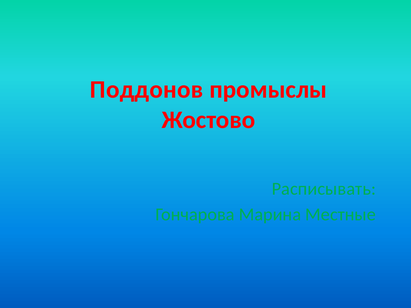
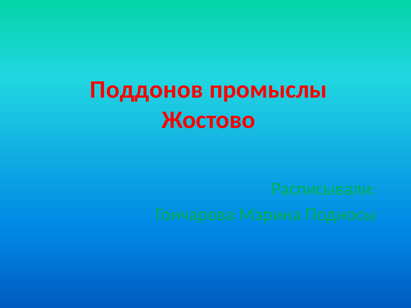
Расписывать: Расписывать -> Расписывали
Местные: Местные -> Подносы
